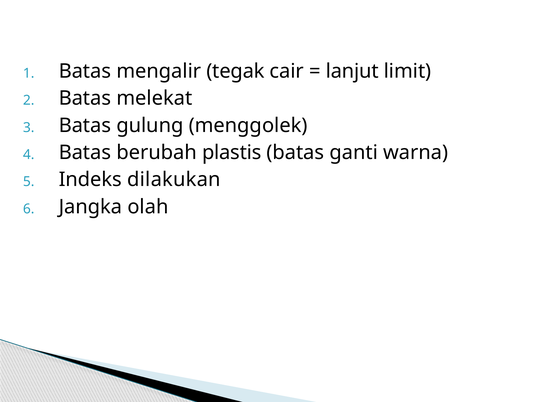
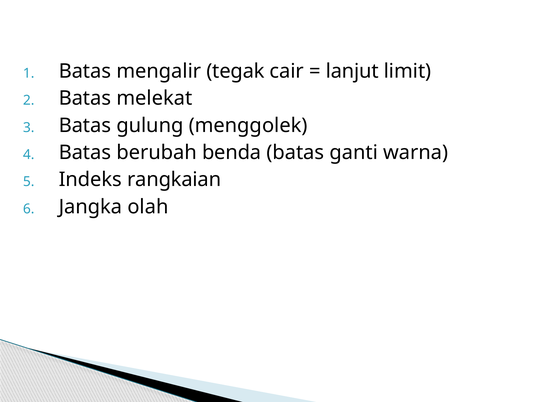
plastis: plastis -> benda
dilakukan: dilakukan -> rangkaian
